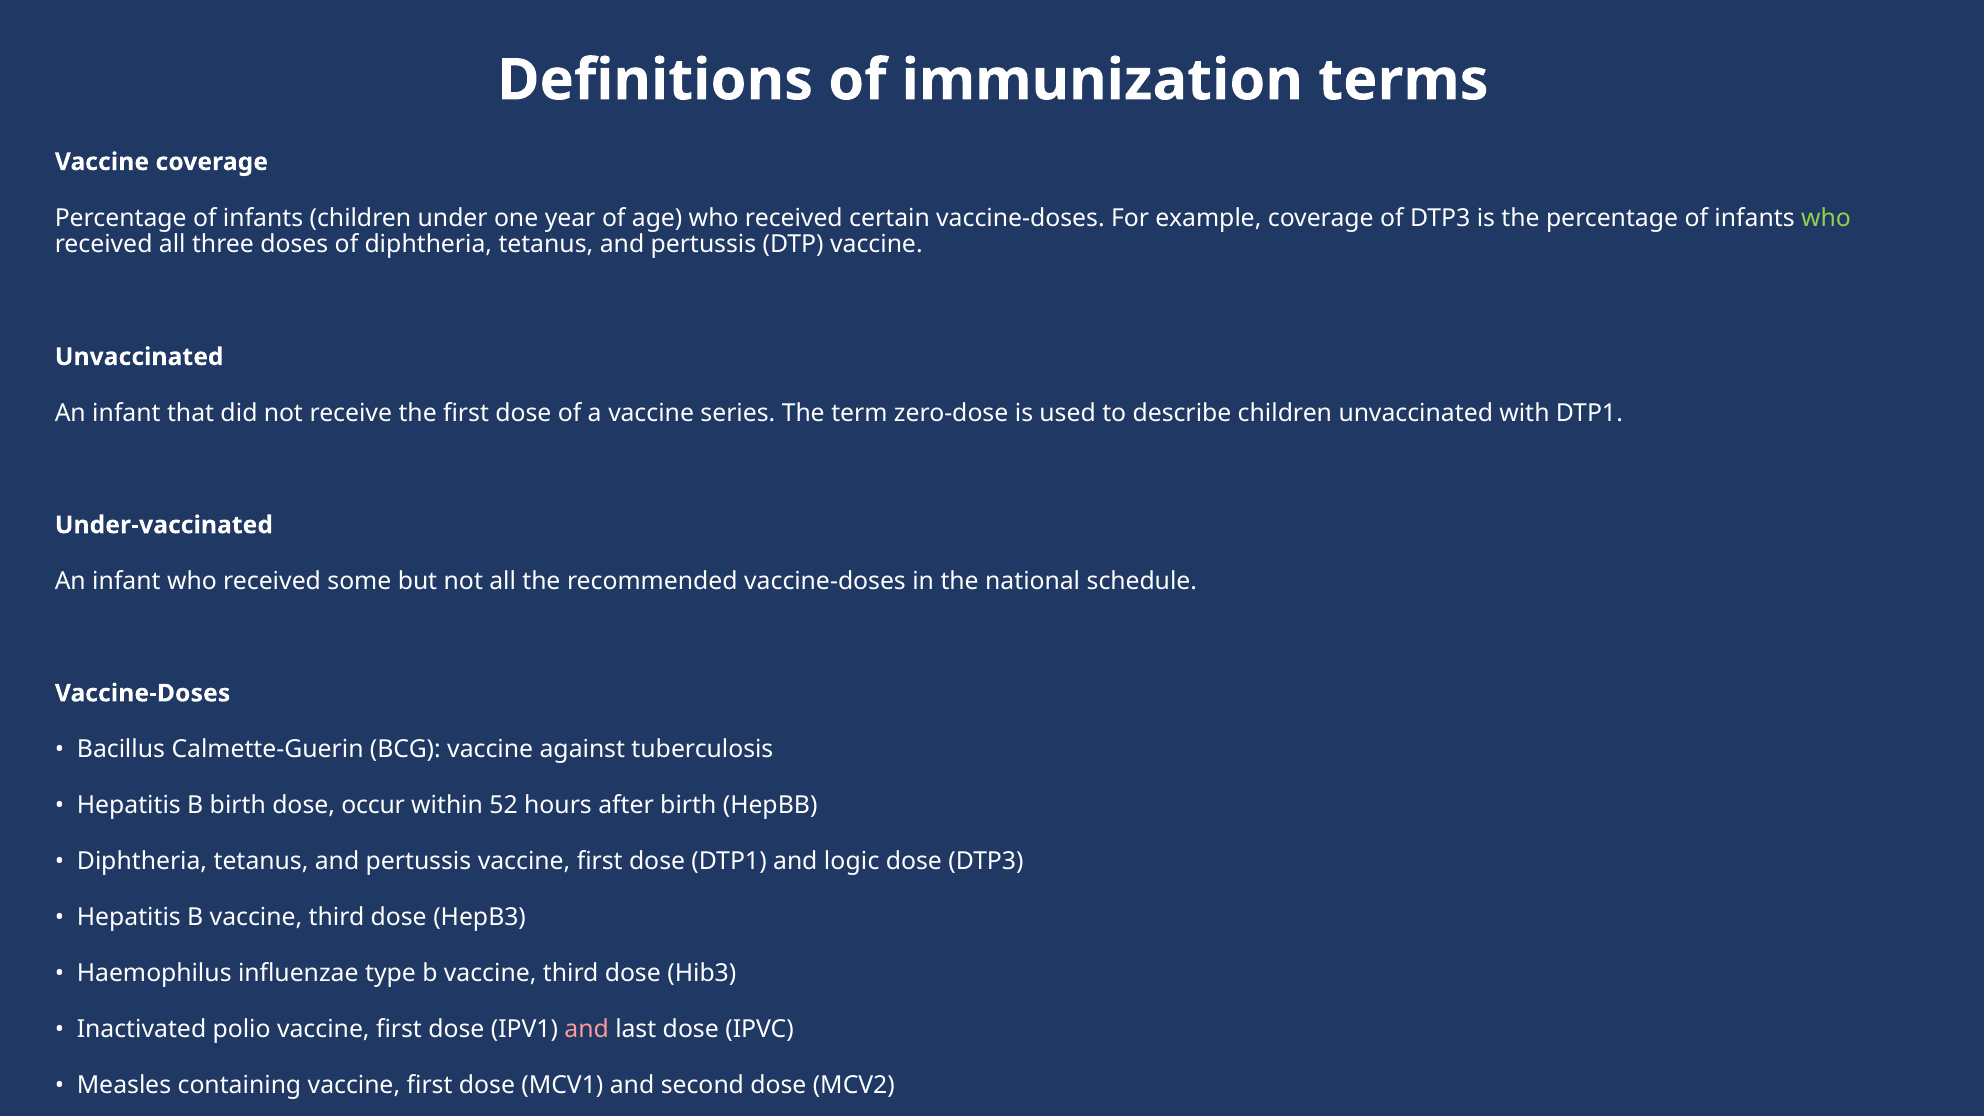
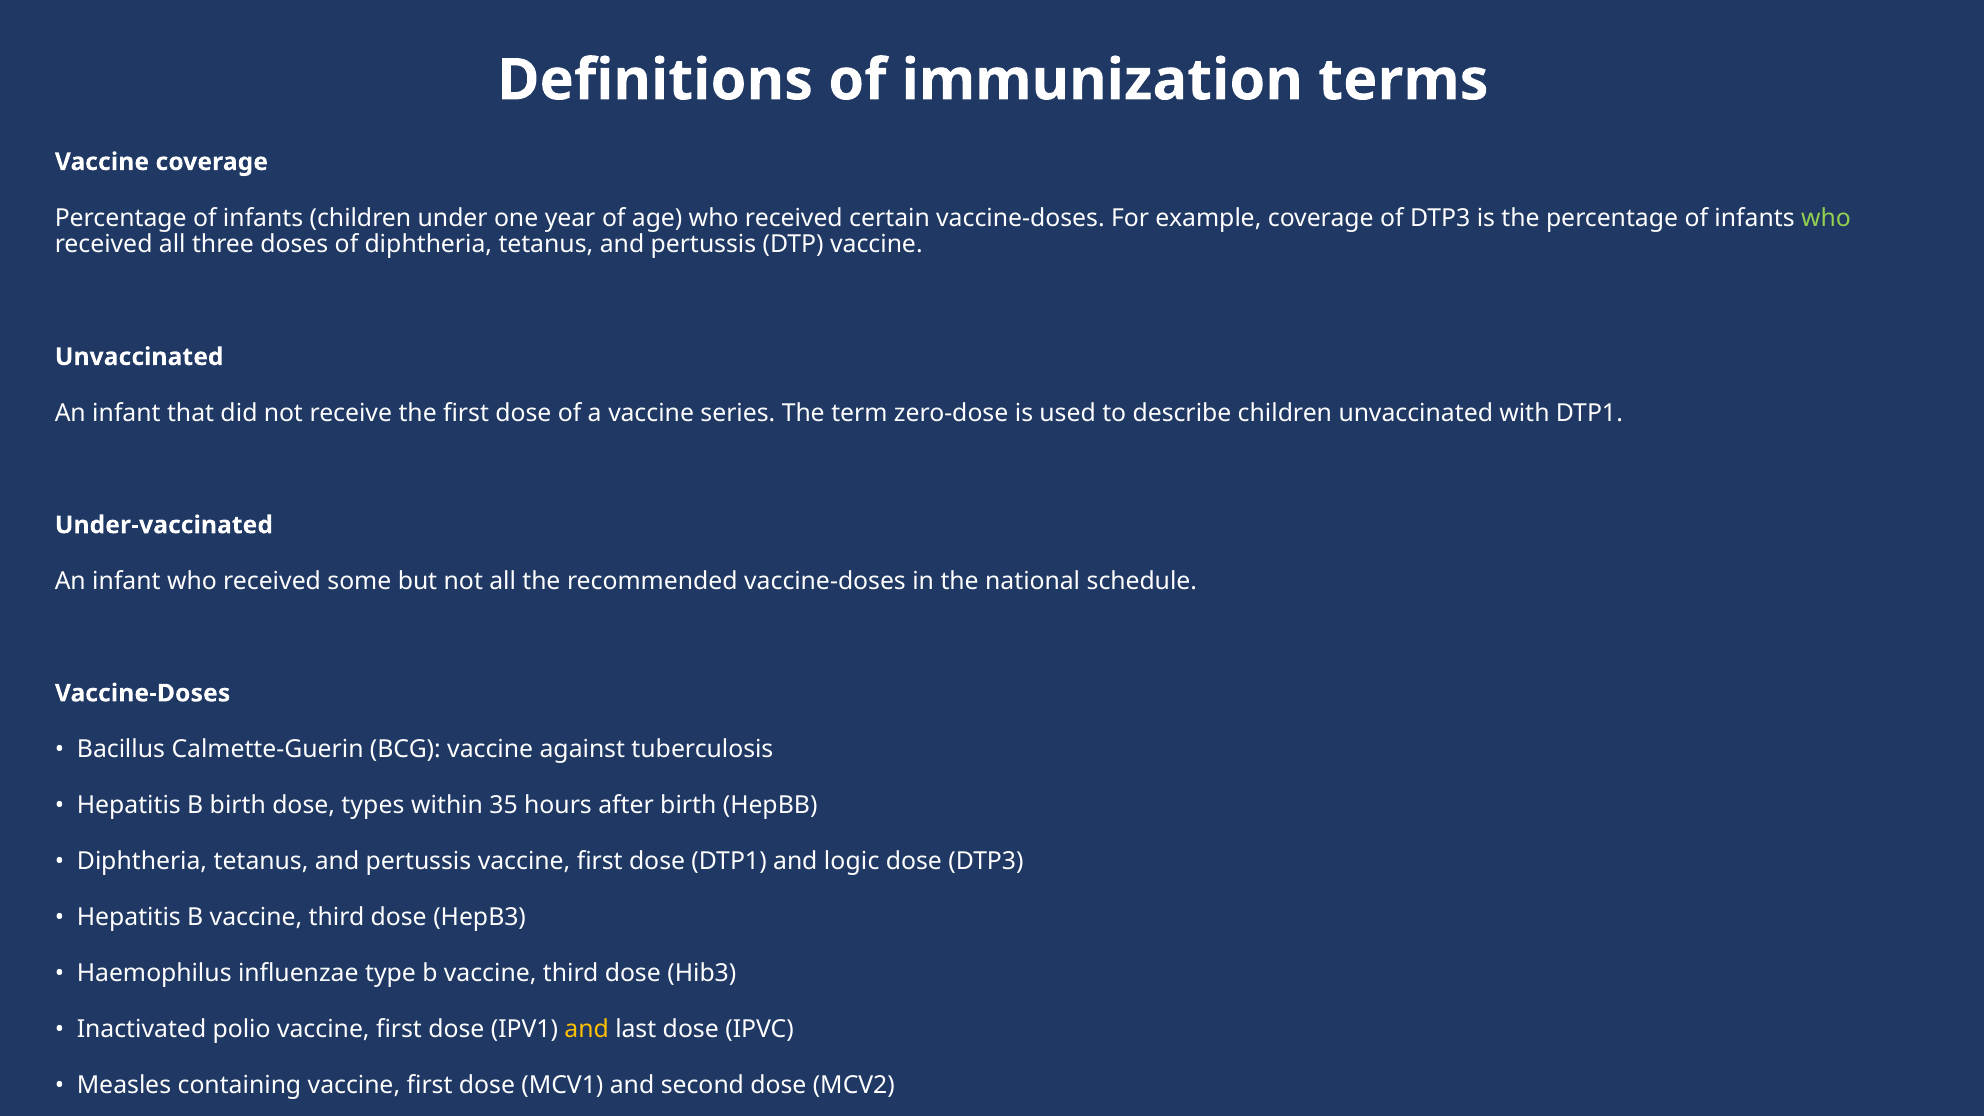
dose occur: occur -> types
52: 52 -> 35
and at (587, 1030) colour: pink -> yellow
